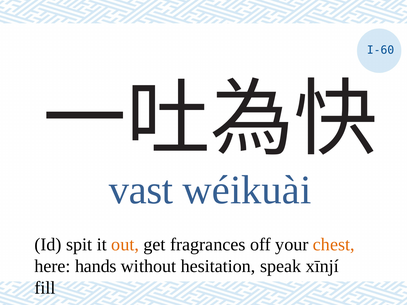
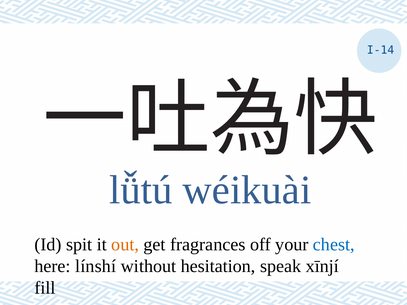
I-60: I-60 -> I-14
vast: vast -> lǚtú
chest colour: orange -> blue
hands: hands -> línshí
